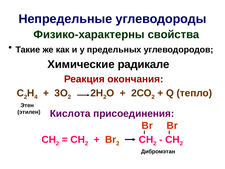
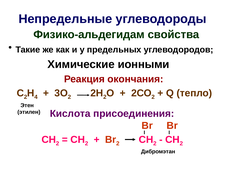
Физико-характерны: Физико-характерны -> Физико-альдегидам
радикале: радикале -> ионными
